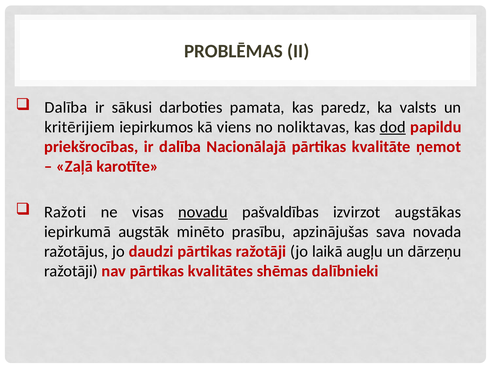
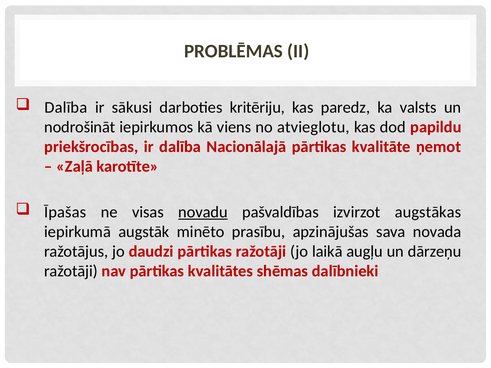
pamata: pamata -> kritēriju
kritērijiem: kritērijiem -> nodrošināt
noliktavas: noliktavas -> atvieglotu
dod underline: present -> none
Ražoti: Ražoti -> Īpašas
